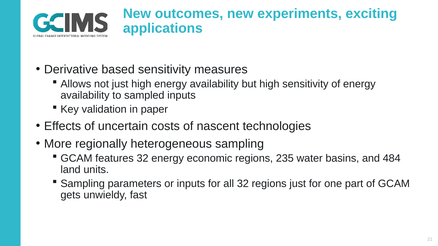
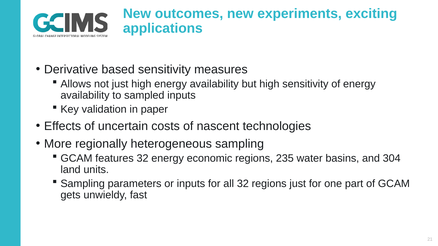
484: 484 -> 304
